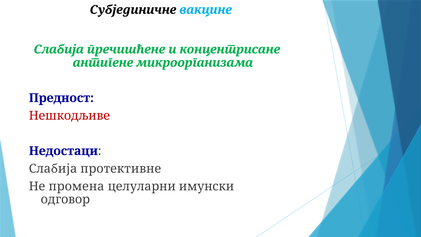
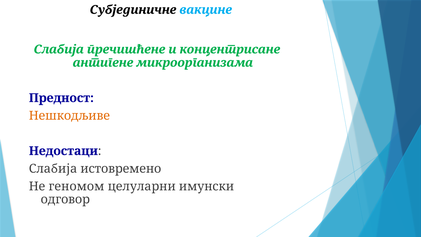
Нешкодљиве colour: red -> orange
протективне: протективне -> истовремено
промена: промена -> геномом
